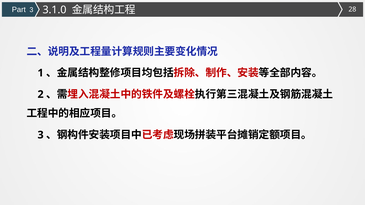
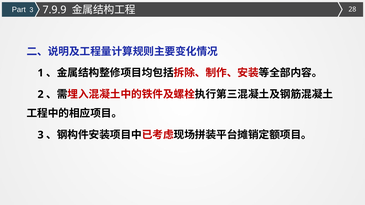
3.1.0: 3.1.0 -> 7.9.9
